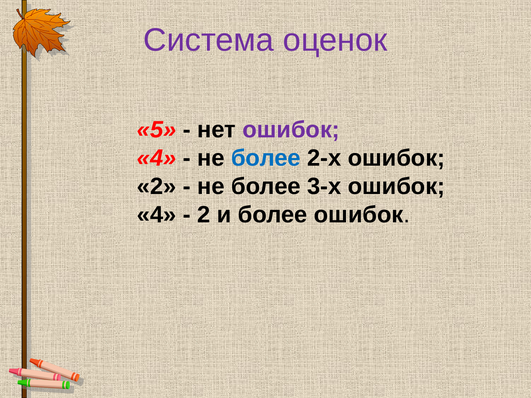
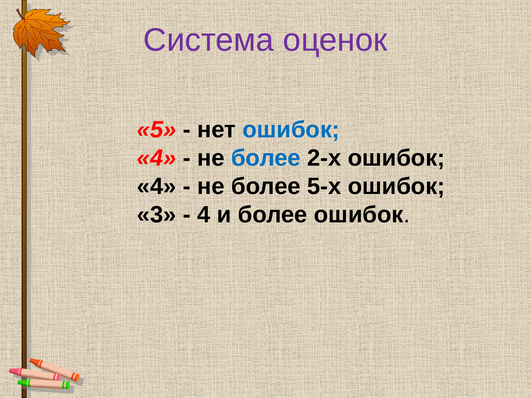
ошибок at (291, 130) colour: purple -> blue
2 at (157, 186): 2 -> 4
3-х: 3-х -> 5-х
4 at (157, 215): 4 -> 3
2 at (204, 215): 2 -> 4
